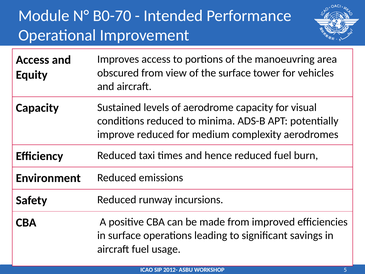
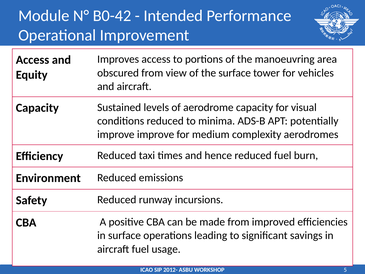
B0-70: B0-70 -> B0-42
improve reduced: reduced -> improve
